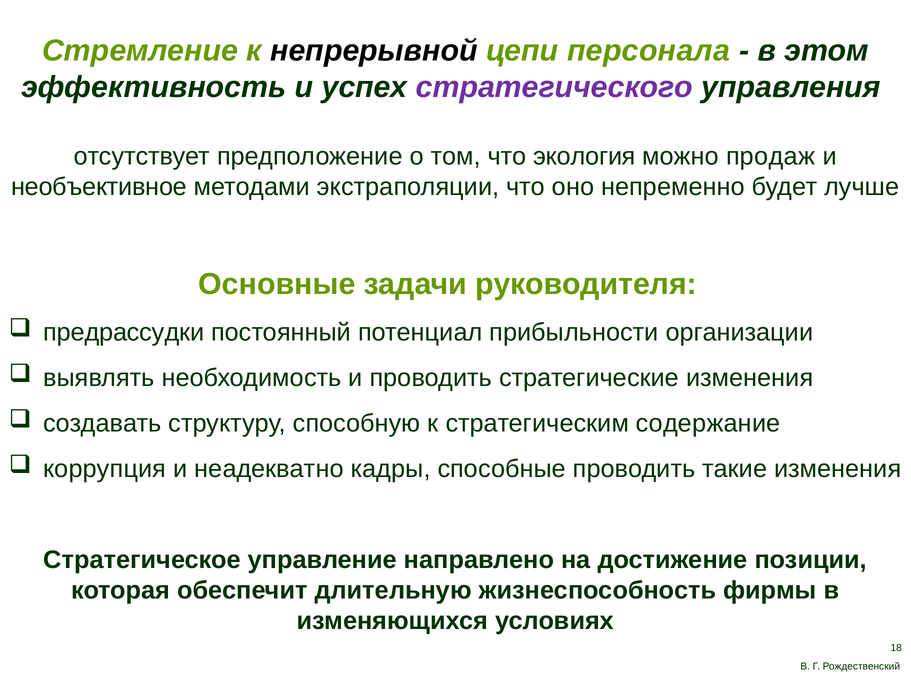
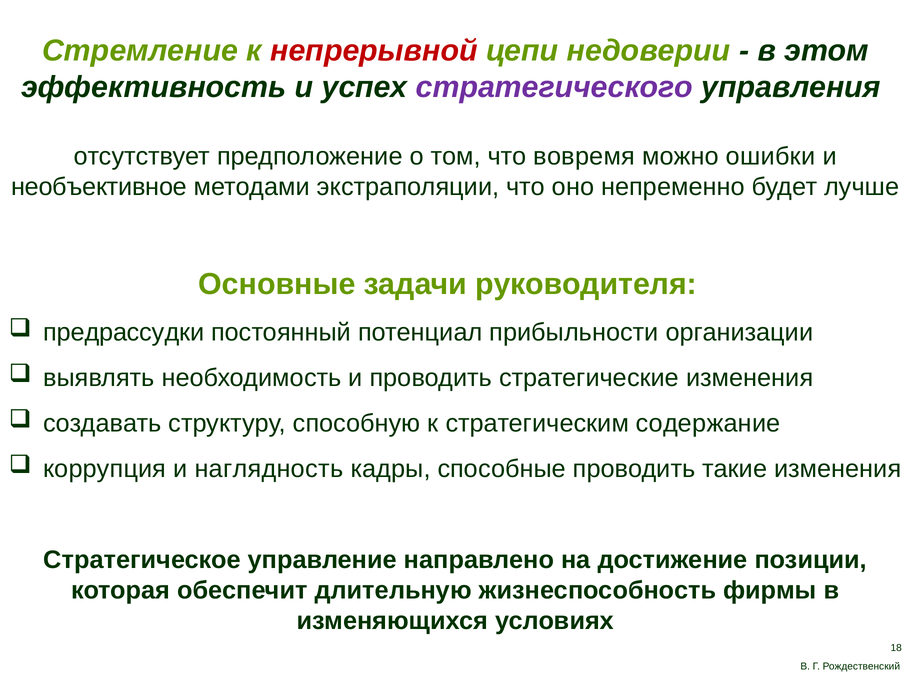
непрерывной colour: black -> red
персонала: персонала -> недоверии
экология: экология -> вовремя
продаж: продаж -> ошибки
неадекватно: неадекватно -> наглядность
